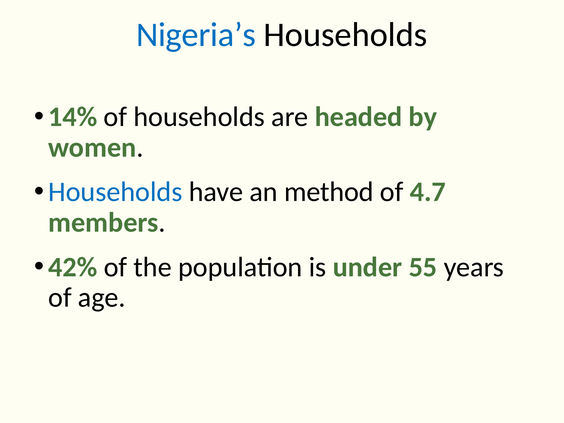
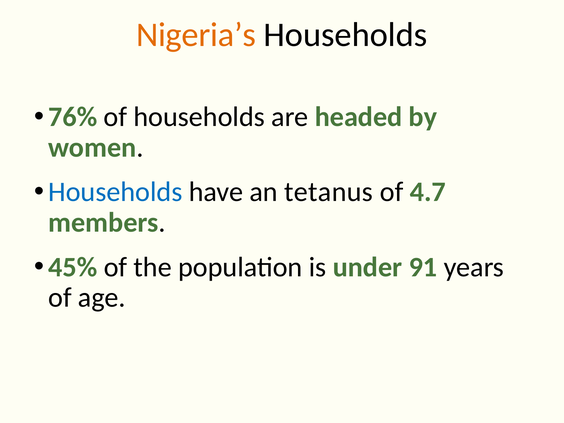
Nigeria’s colour: blue -> orange
14%: 14% -> 76%
method: method -> tetanus
42%: 42% -> 45%
55: 55 -> 91
